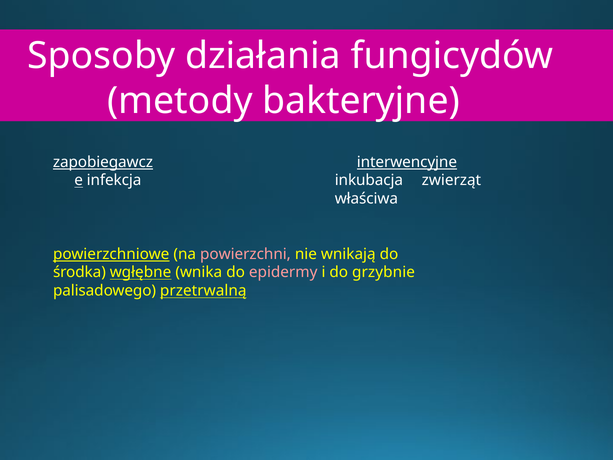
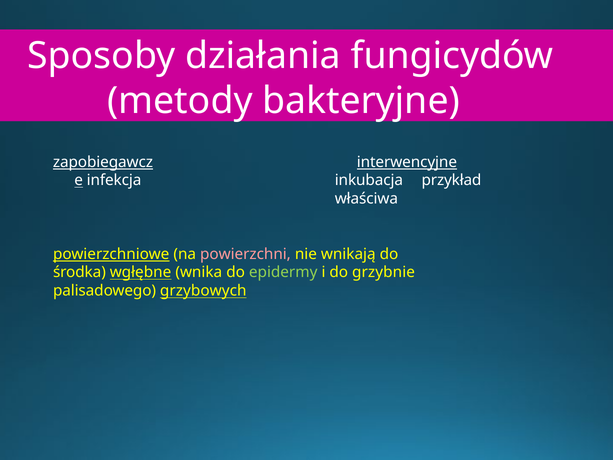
zwierząt: zwierząt -> przykład
epidermy colour: pink -> light green
przetrwalną: przetrwalną -> grzybowych
